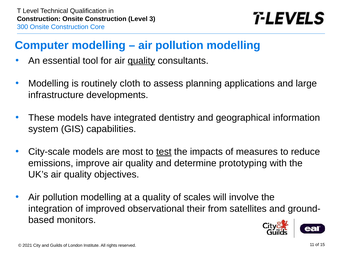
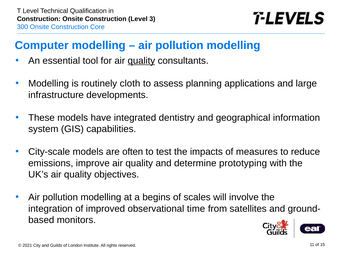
most: most -> often
test underline: present -> none
a quality: quality -> begins
their: their -> time
